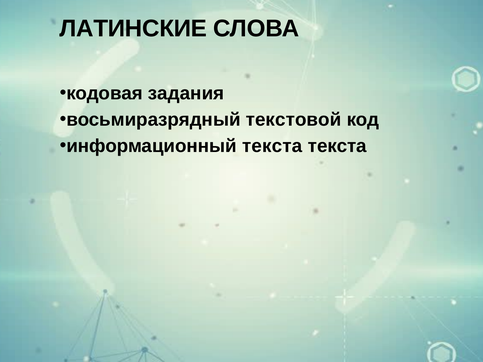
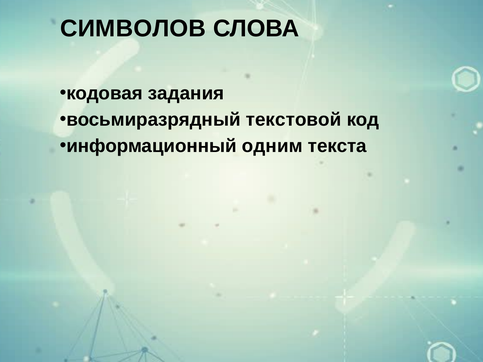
ЛАТИНСКИЕ: ЛАТИНСКИЕ -> СИМВОЛОВ
информационный текста: текста -> одним
